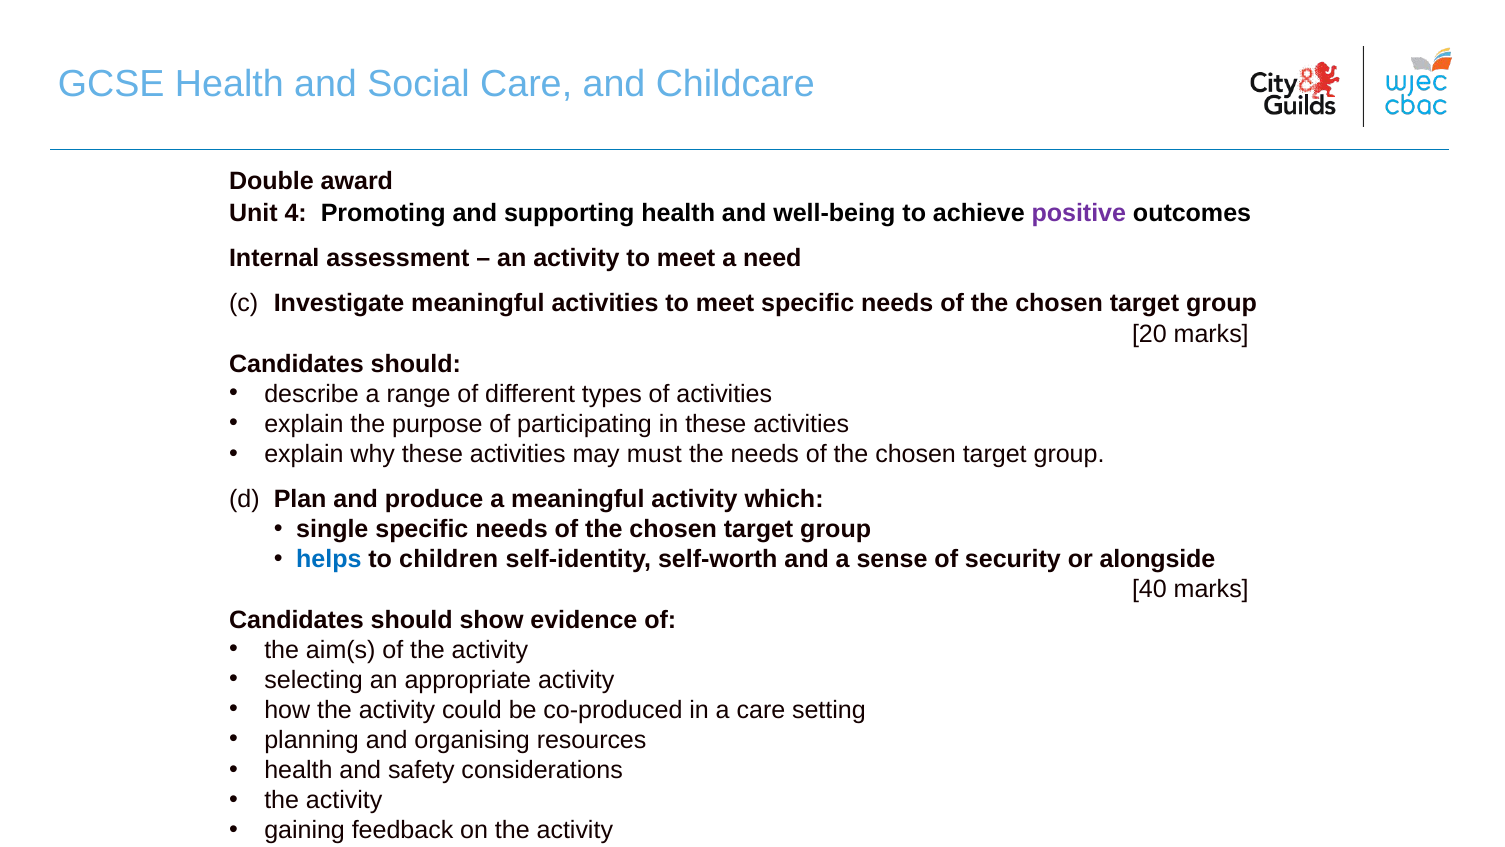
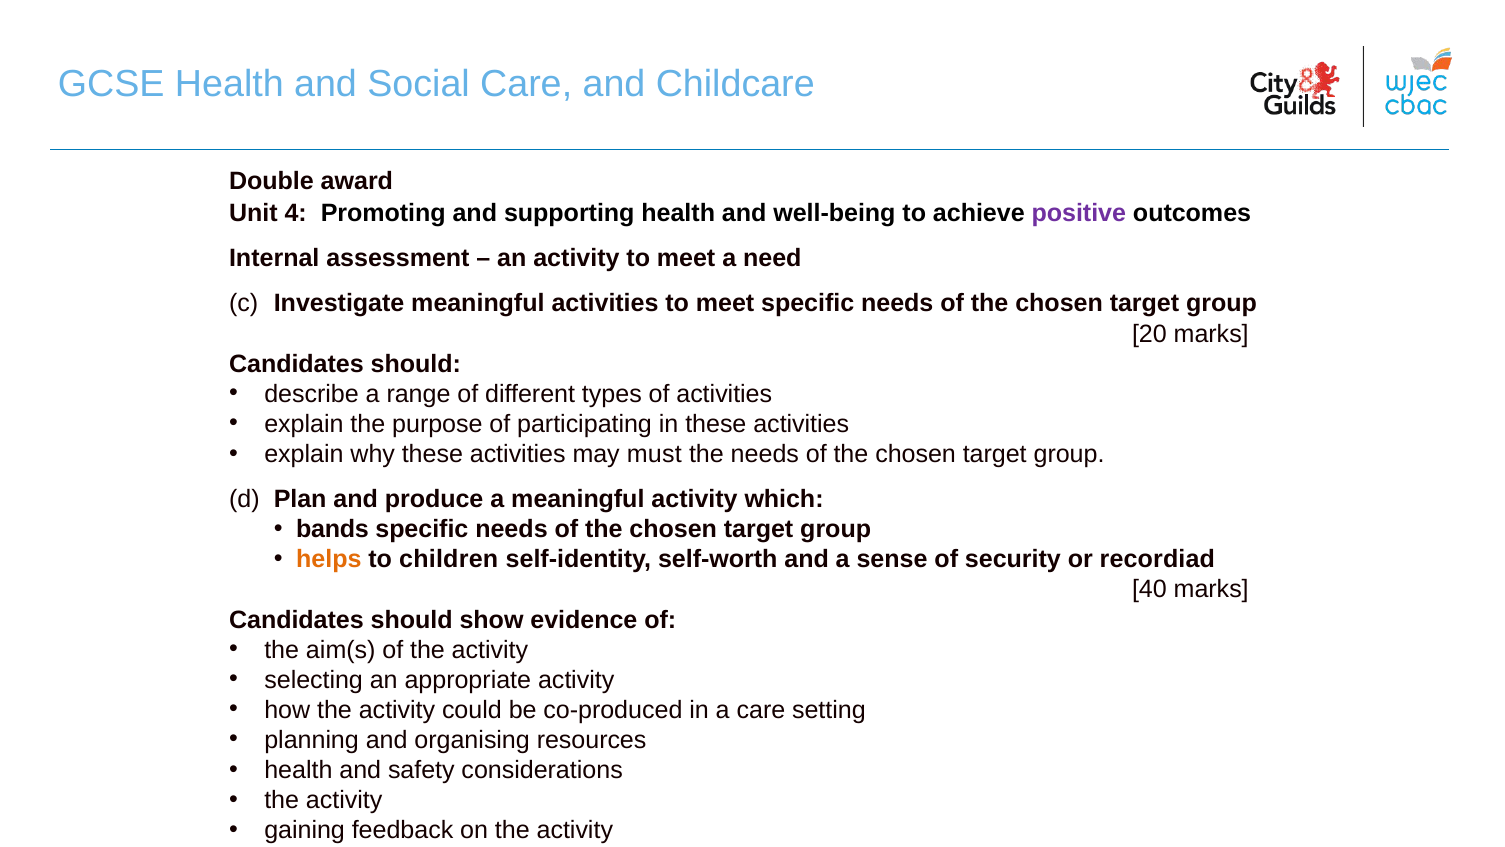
single: single -> bands
helps colour: blue -> orange
alongside: alongside -> recordiad
